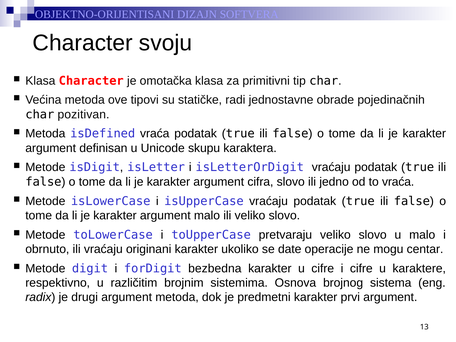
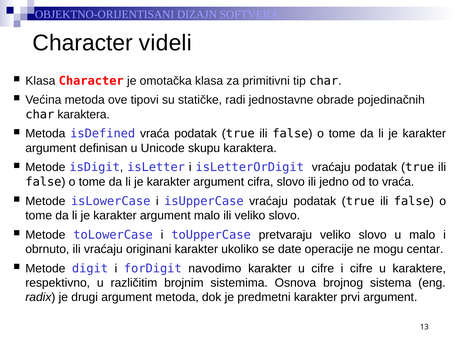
svoju: svoju -> videli
char pozitivan: pozitivan -> karaktera
bezbedna: bezbedna -> navodimo
